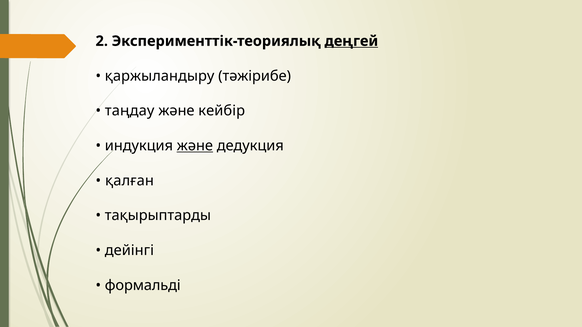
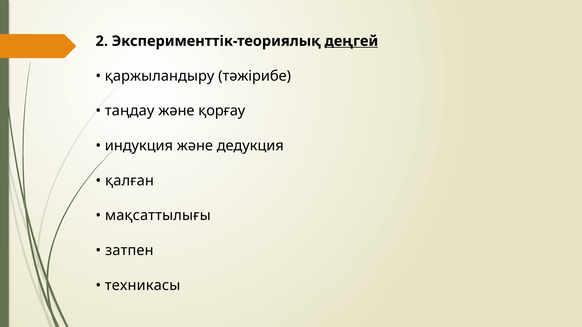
кейбір: кейбір -> қорғау
және at (195, 146) underline: present -> none
тақырыптарды: тақырыптарды -> мақсаттылығы
дейінгі: дейінгі -> затпен
формальді: формальді -> техникасы
